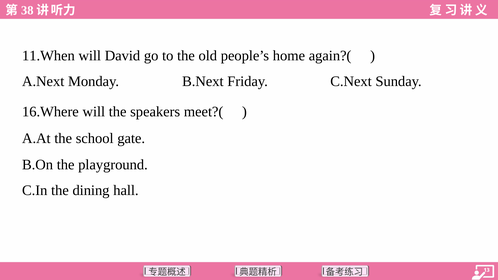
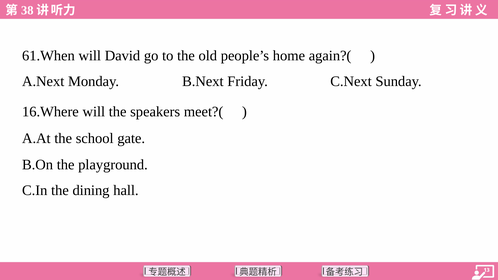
11.When: 11.When -> 61.When
